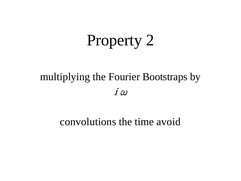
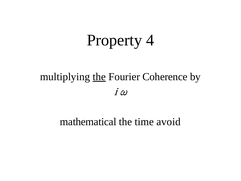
2: 2 -> 4
the at (99, 77) underline: none -> present
Bootstraps: Bootstraps -> Coherence
convolutions: convolutions -> mathematical
